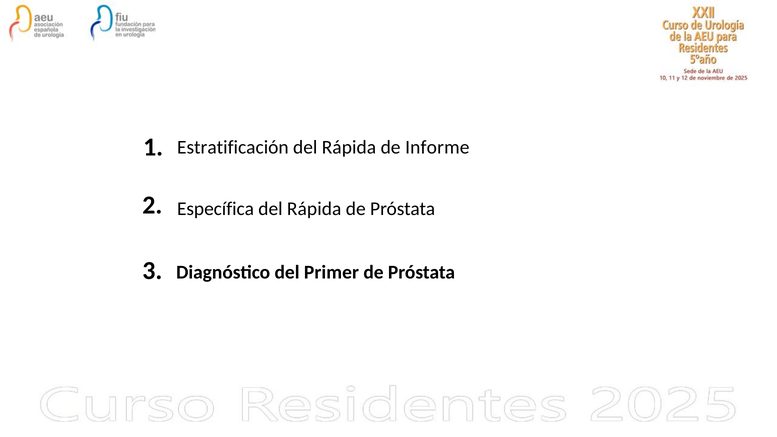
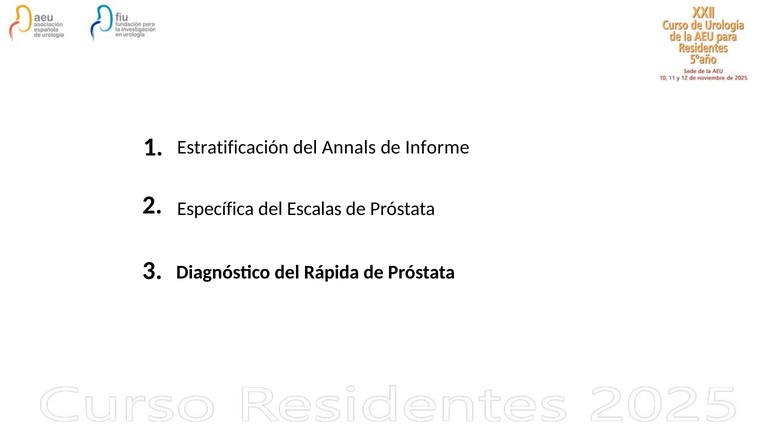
Rápida at (349, 147): Rápida -> Annals
Rápida at (314, 209): Rápida -> Escalas
Primer: Primer -> Rápida
